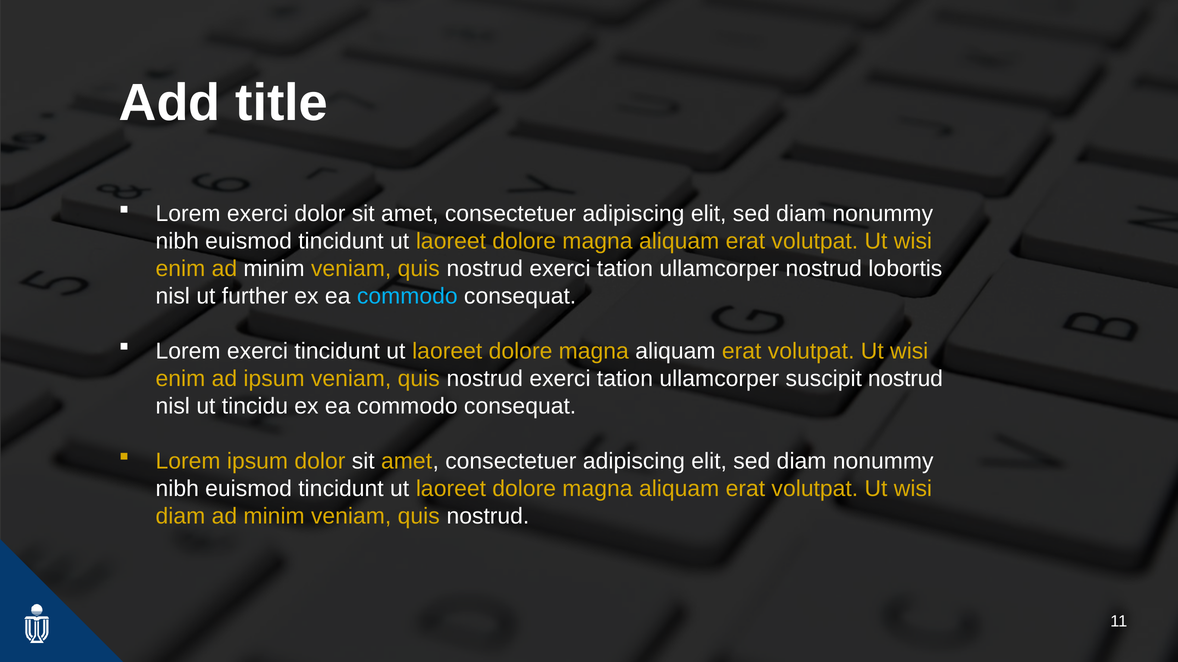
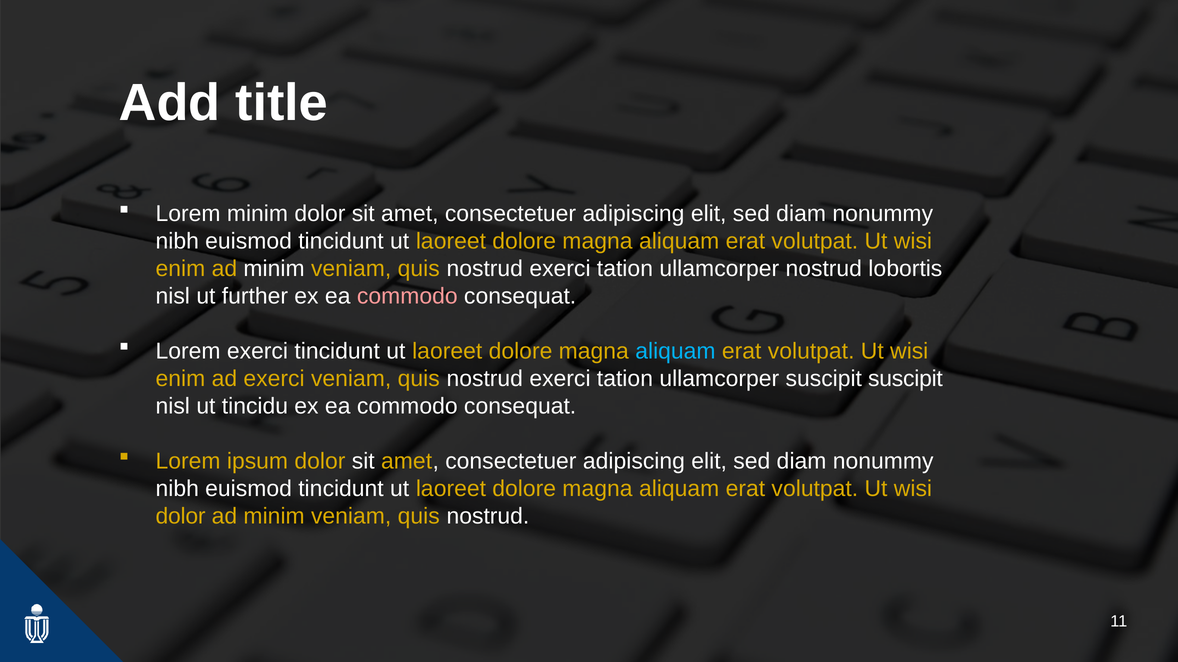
exerci at (257, 214): exerci -> minim
commodo at (407, 296) colour: light blue -> pink
aliquam at (675, 351) colour: white -> light blue
ad ipsum: ipsum -> exerci
suscipit nostrud: nostrud -> suscipit
diam at (180, 517): diam -> dolor
